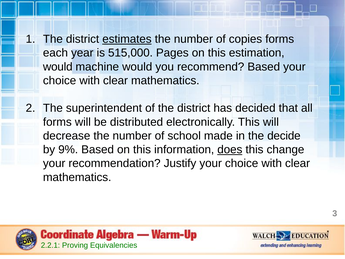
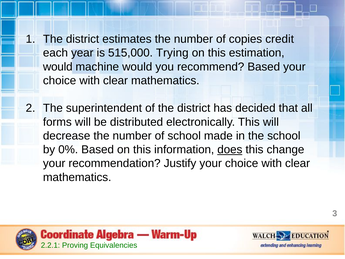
estimates underline: present -> none
copies forms: forms -> credit
Pages: Pages -> Trying
the decide: decide -> school
9%: 9% -> 0%
